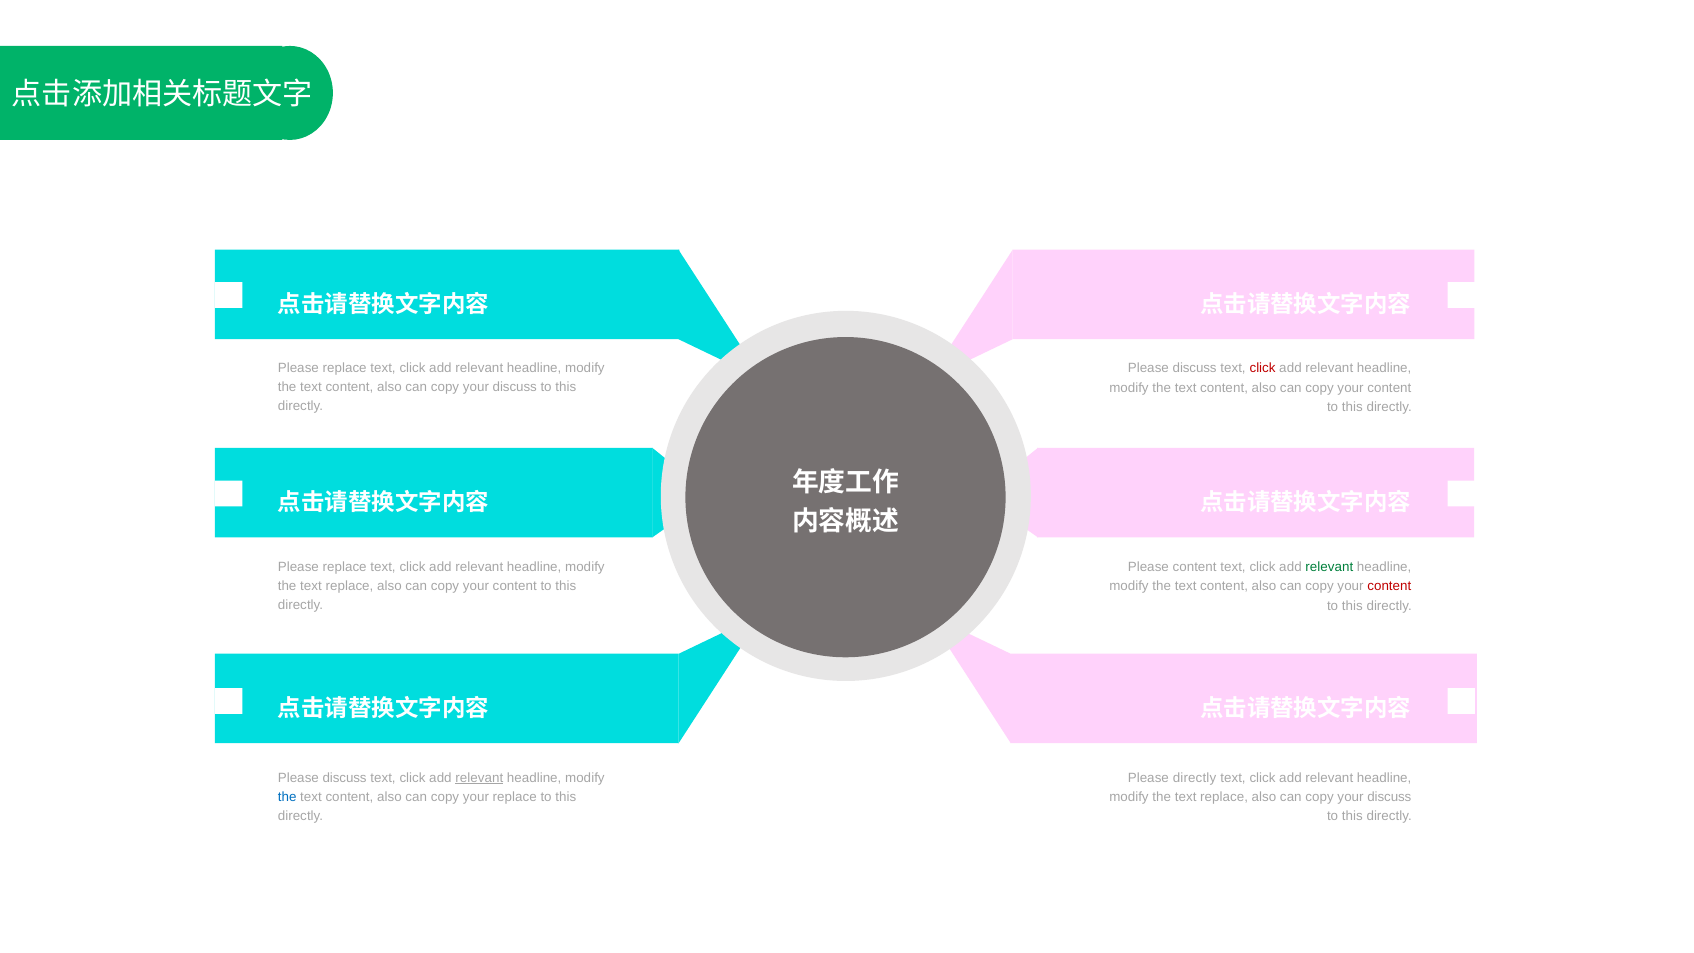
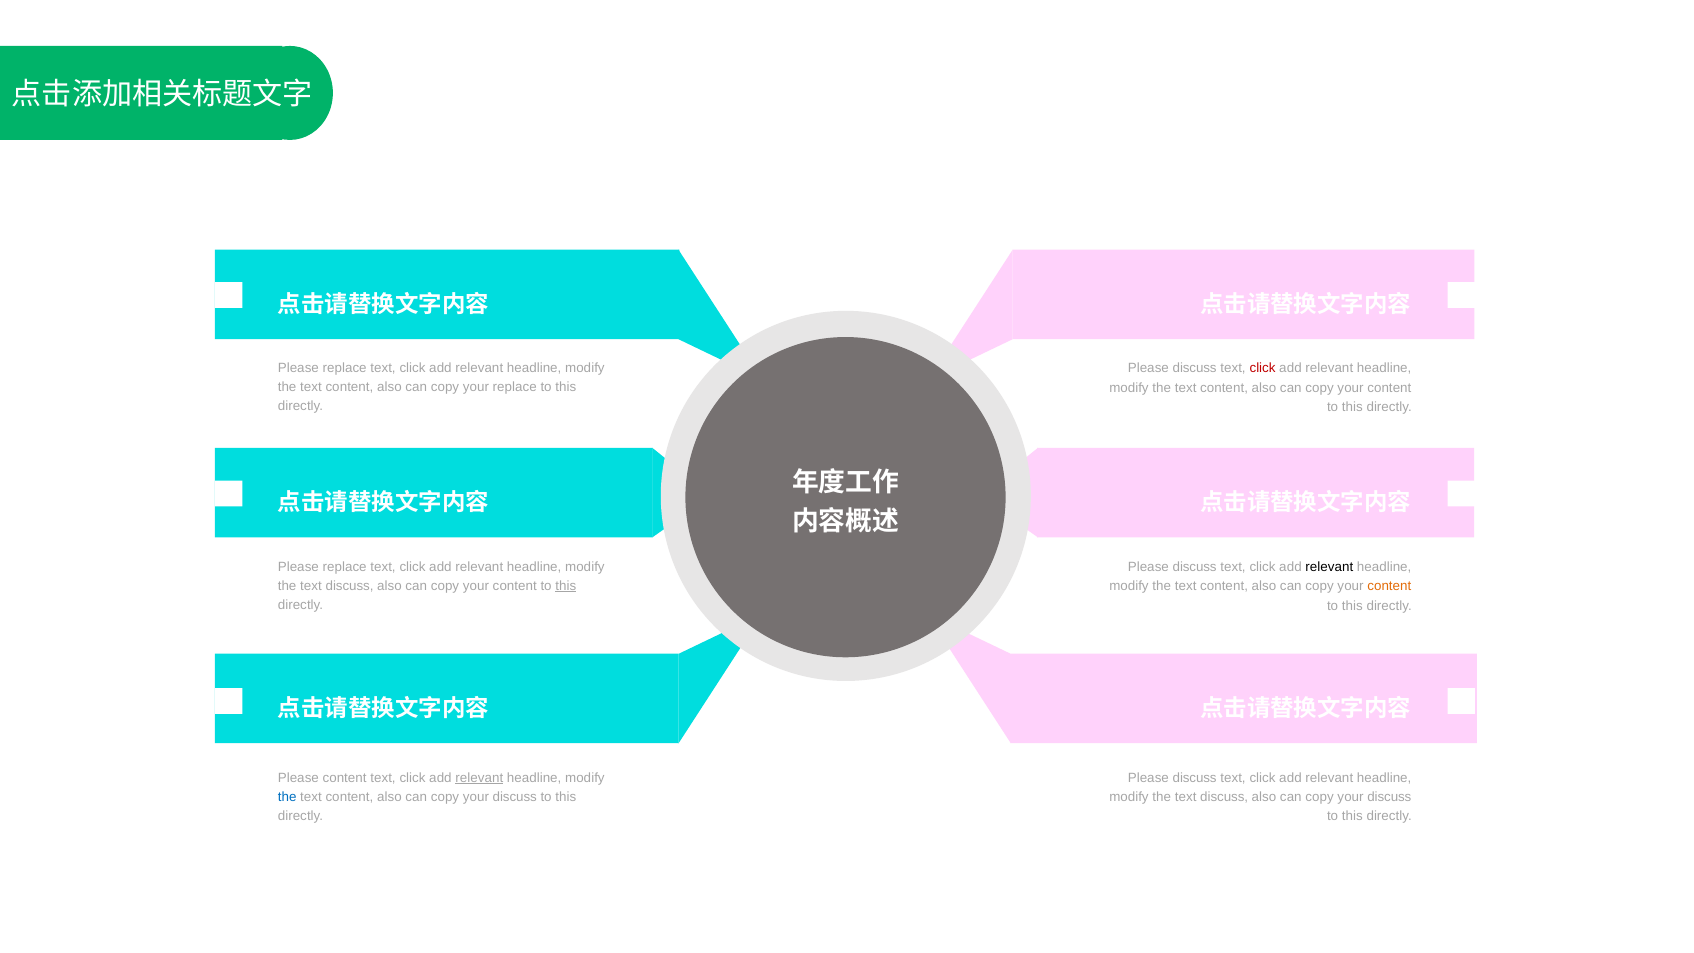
discuss at (515, 387): discuss -> replace
content at (1195, 567): content -> discuss
relevant at (1329, 567) colour: green -> black
replace at (350, 586): replace -> discuss
this at (566, 586) underline: none -> present
content at (1389, 586) colour: red -> orange
discuss at (345, 777): discuss -> content
directly at (1195, 778): directly -> discuss
replace at (515, 797): replace -> discuss
replace at (1224, 797): replace -> discuss
